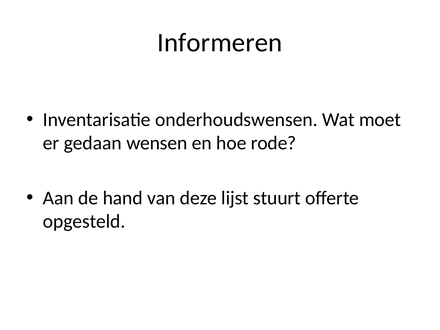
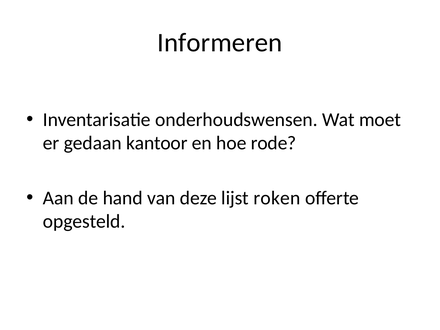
wensen: wensen -> kantoor
stuurt: stuurt -> roken
